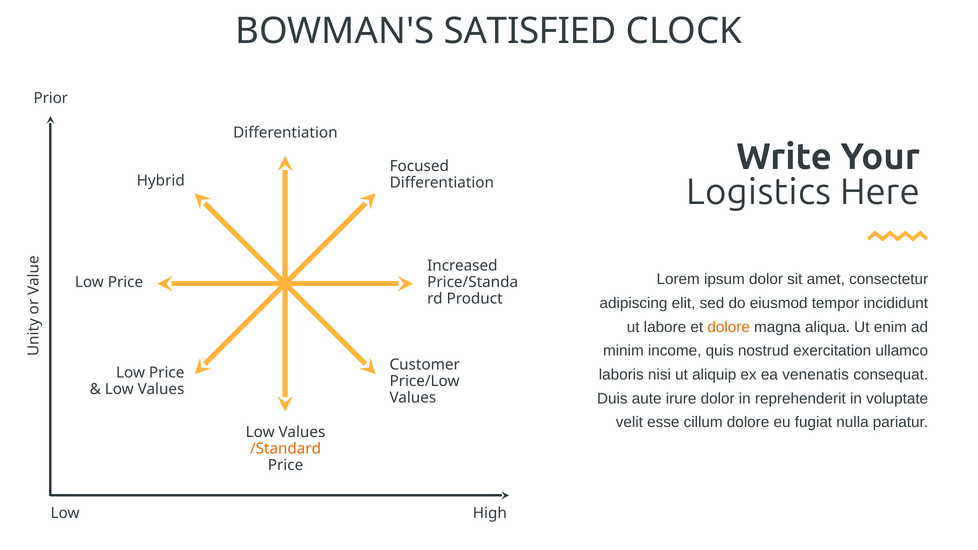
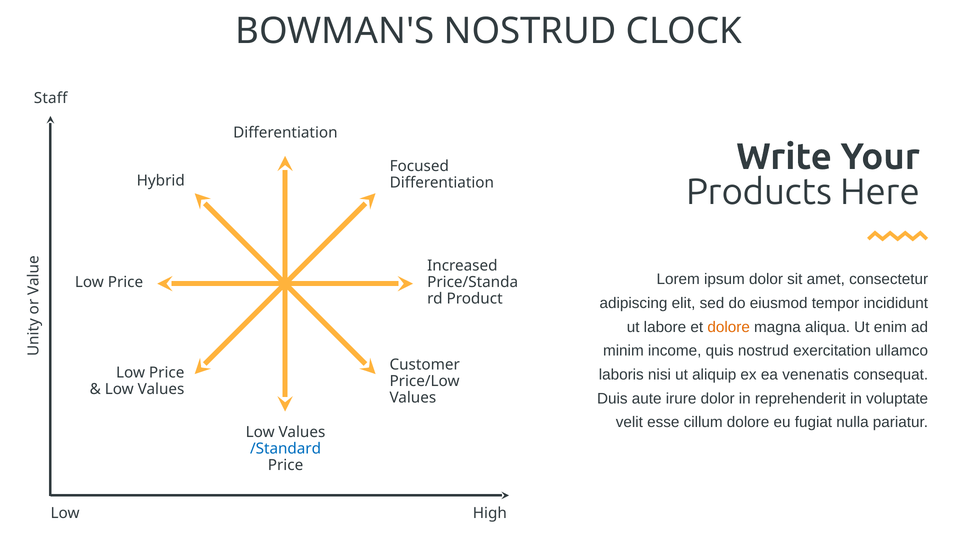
BOWMAN'S SATISFIED: SATISFIED -> NOSTRUD
Prior: Prior -> Staff
Logistics: Logistics -> Products
/Standard colour: orange -> blue
